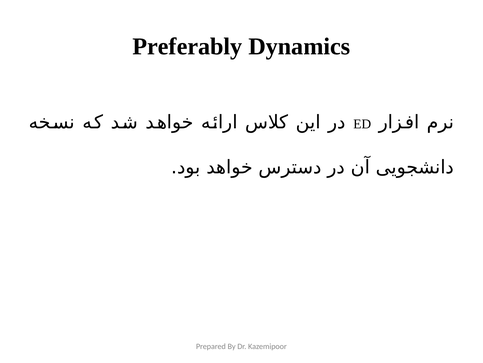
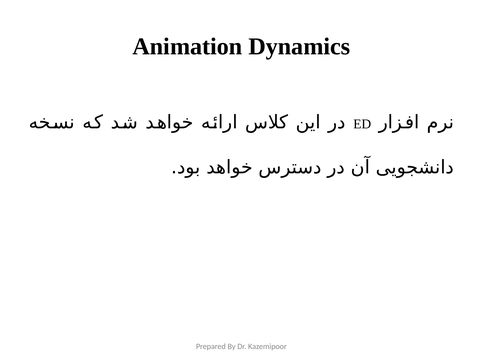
Preferably: Preferably -> Animation
